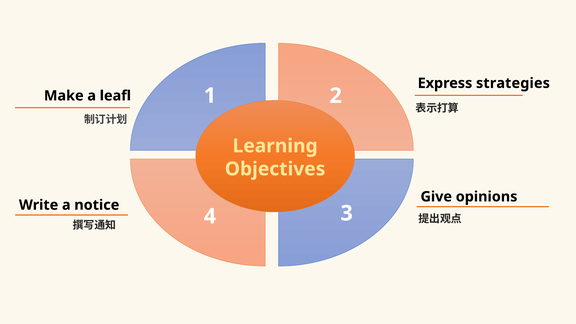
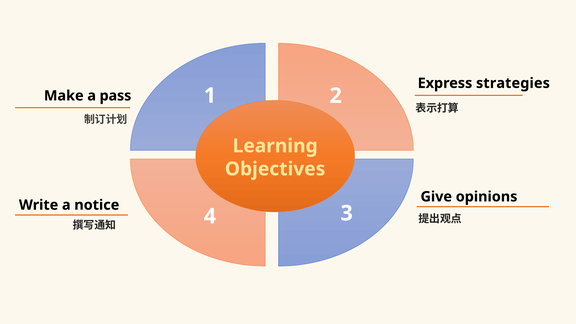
leafl: leafl -> pass
